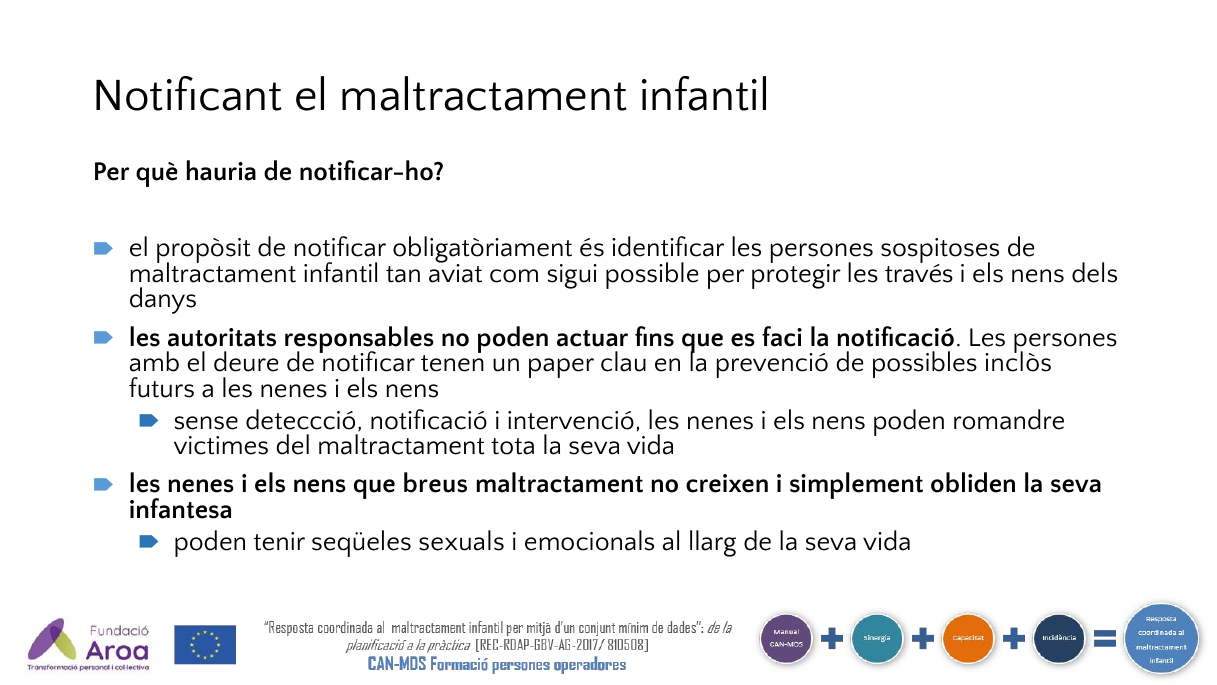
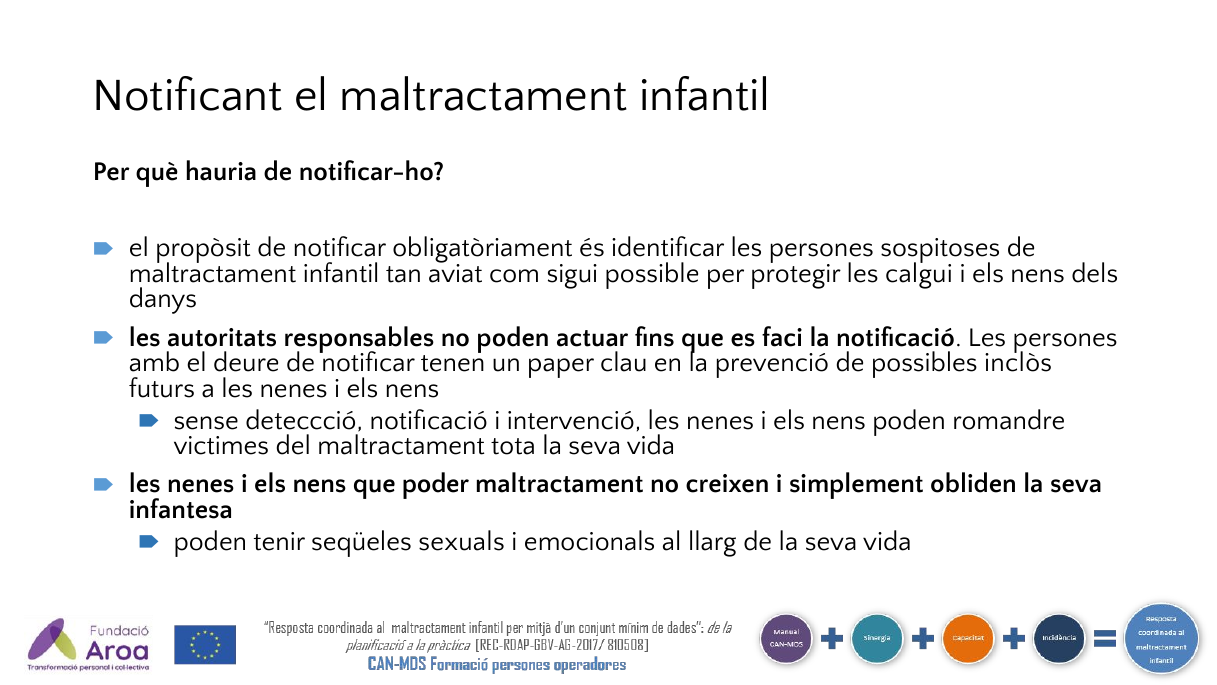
través: través -> calgui
breus: breus -> poder
